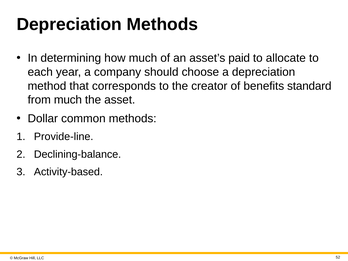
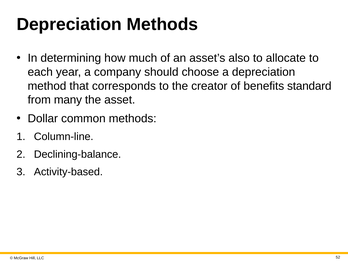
paid: paid -> also
from much: much -> many
Provide-line: Provide-line -> Column-line
